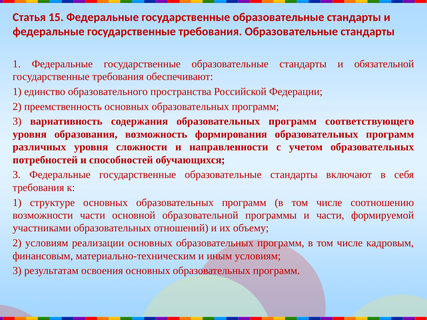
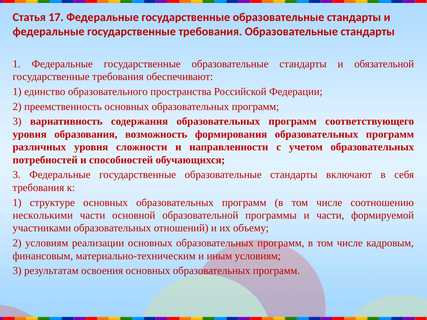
15: 15 -> 17
возможности: возможности -> несколькими
